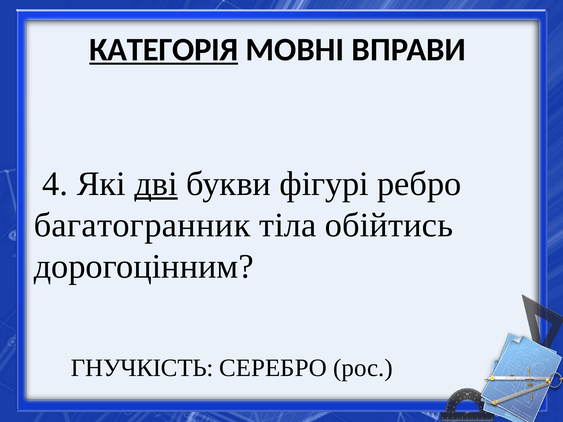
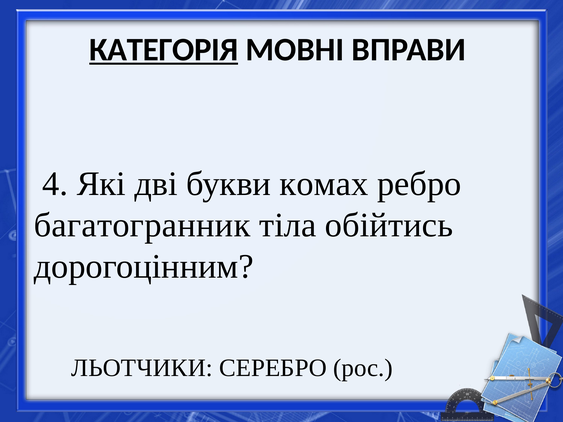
дві underline: present -> none
фігурі: фігурі -> комах
ГНУЧКІСТЬ: ГНУЧКІСТЬ -> ЛЬОТЧИКИ
